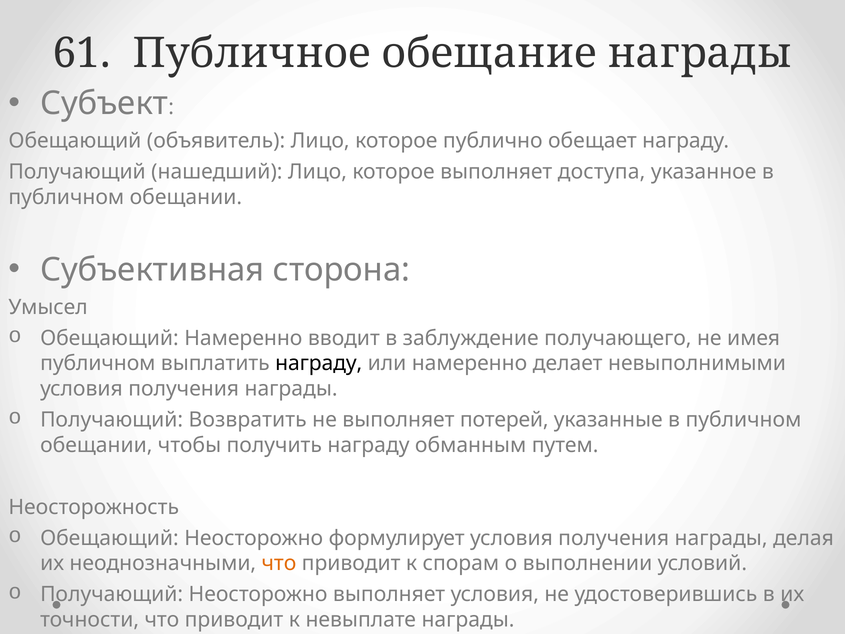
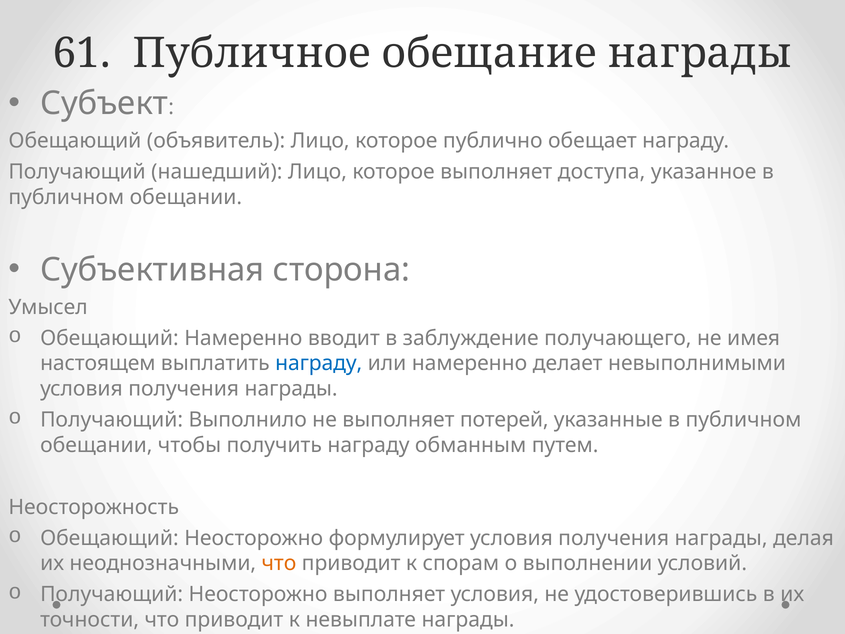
публичном at (98, 363): публичном -> настоящем
награду at (319, 363) colour: black -> blue
Возвратить: Возвратить -> Выполнило
